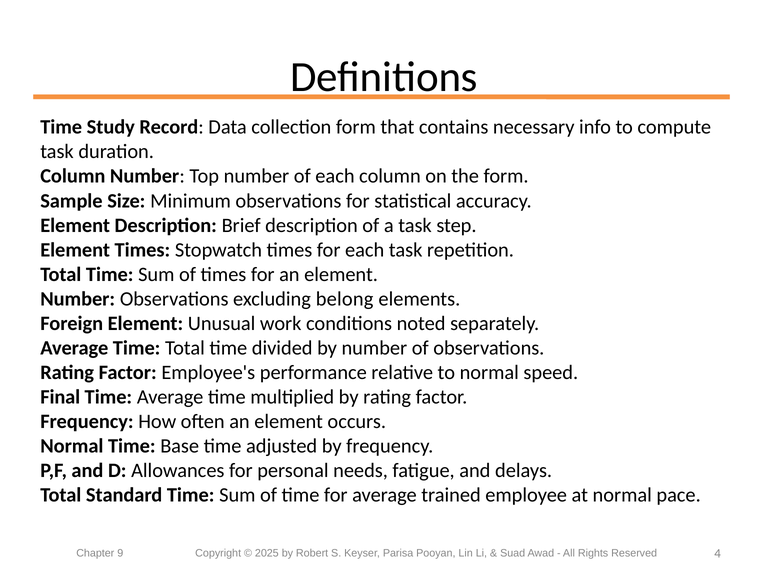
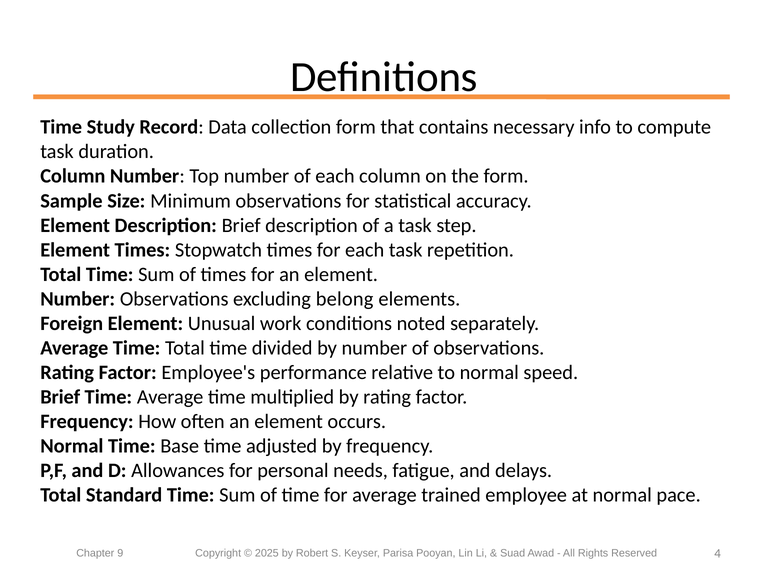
Final at (60, 397): Final -> Brief
